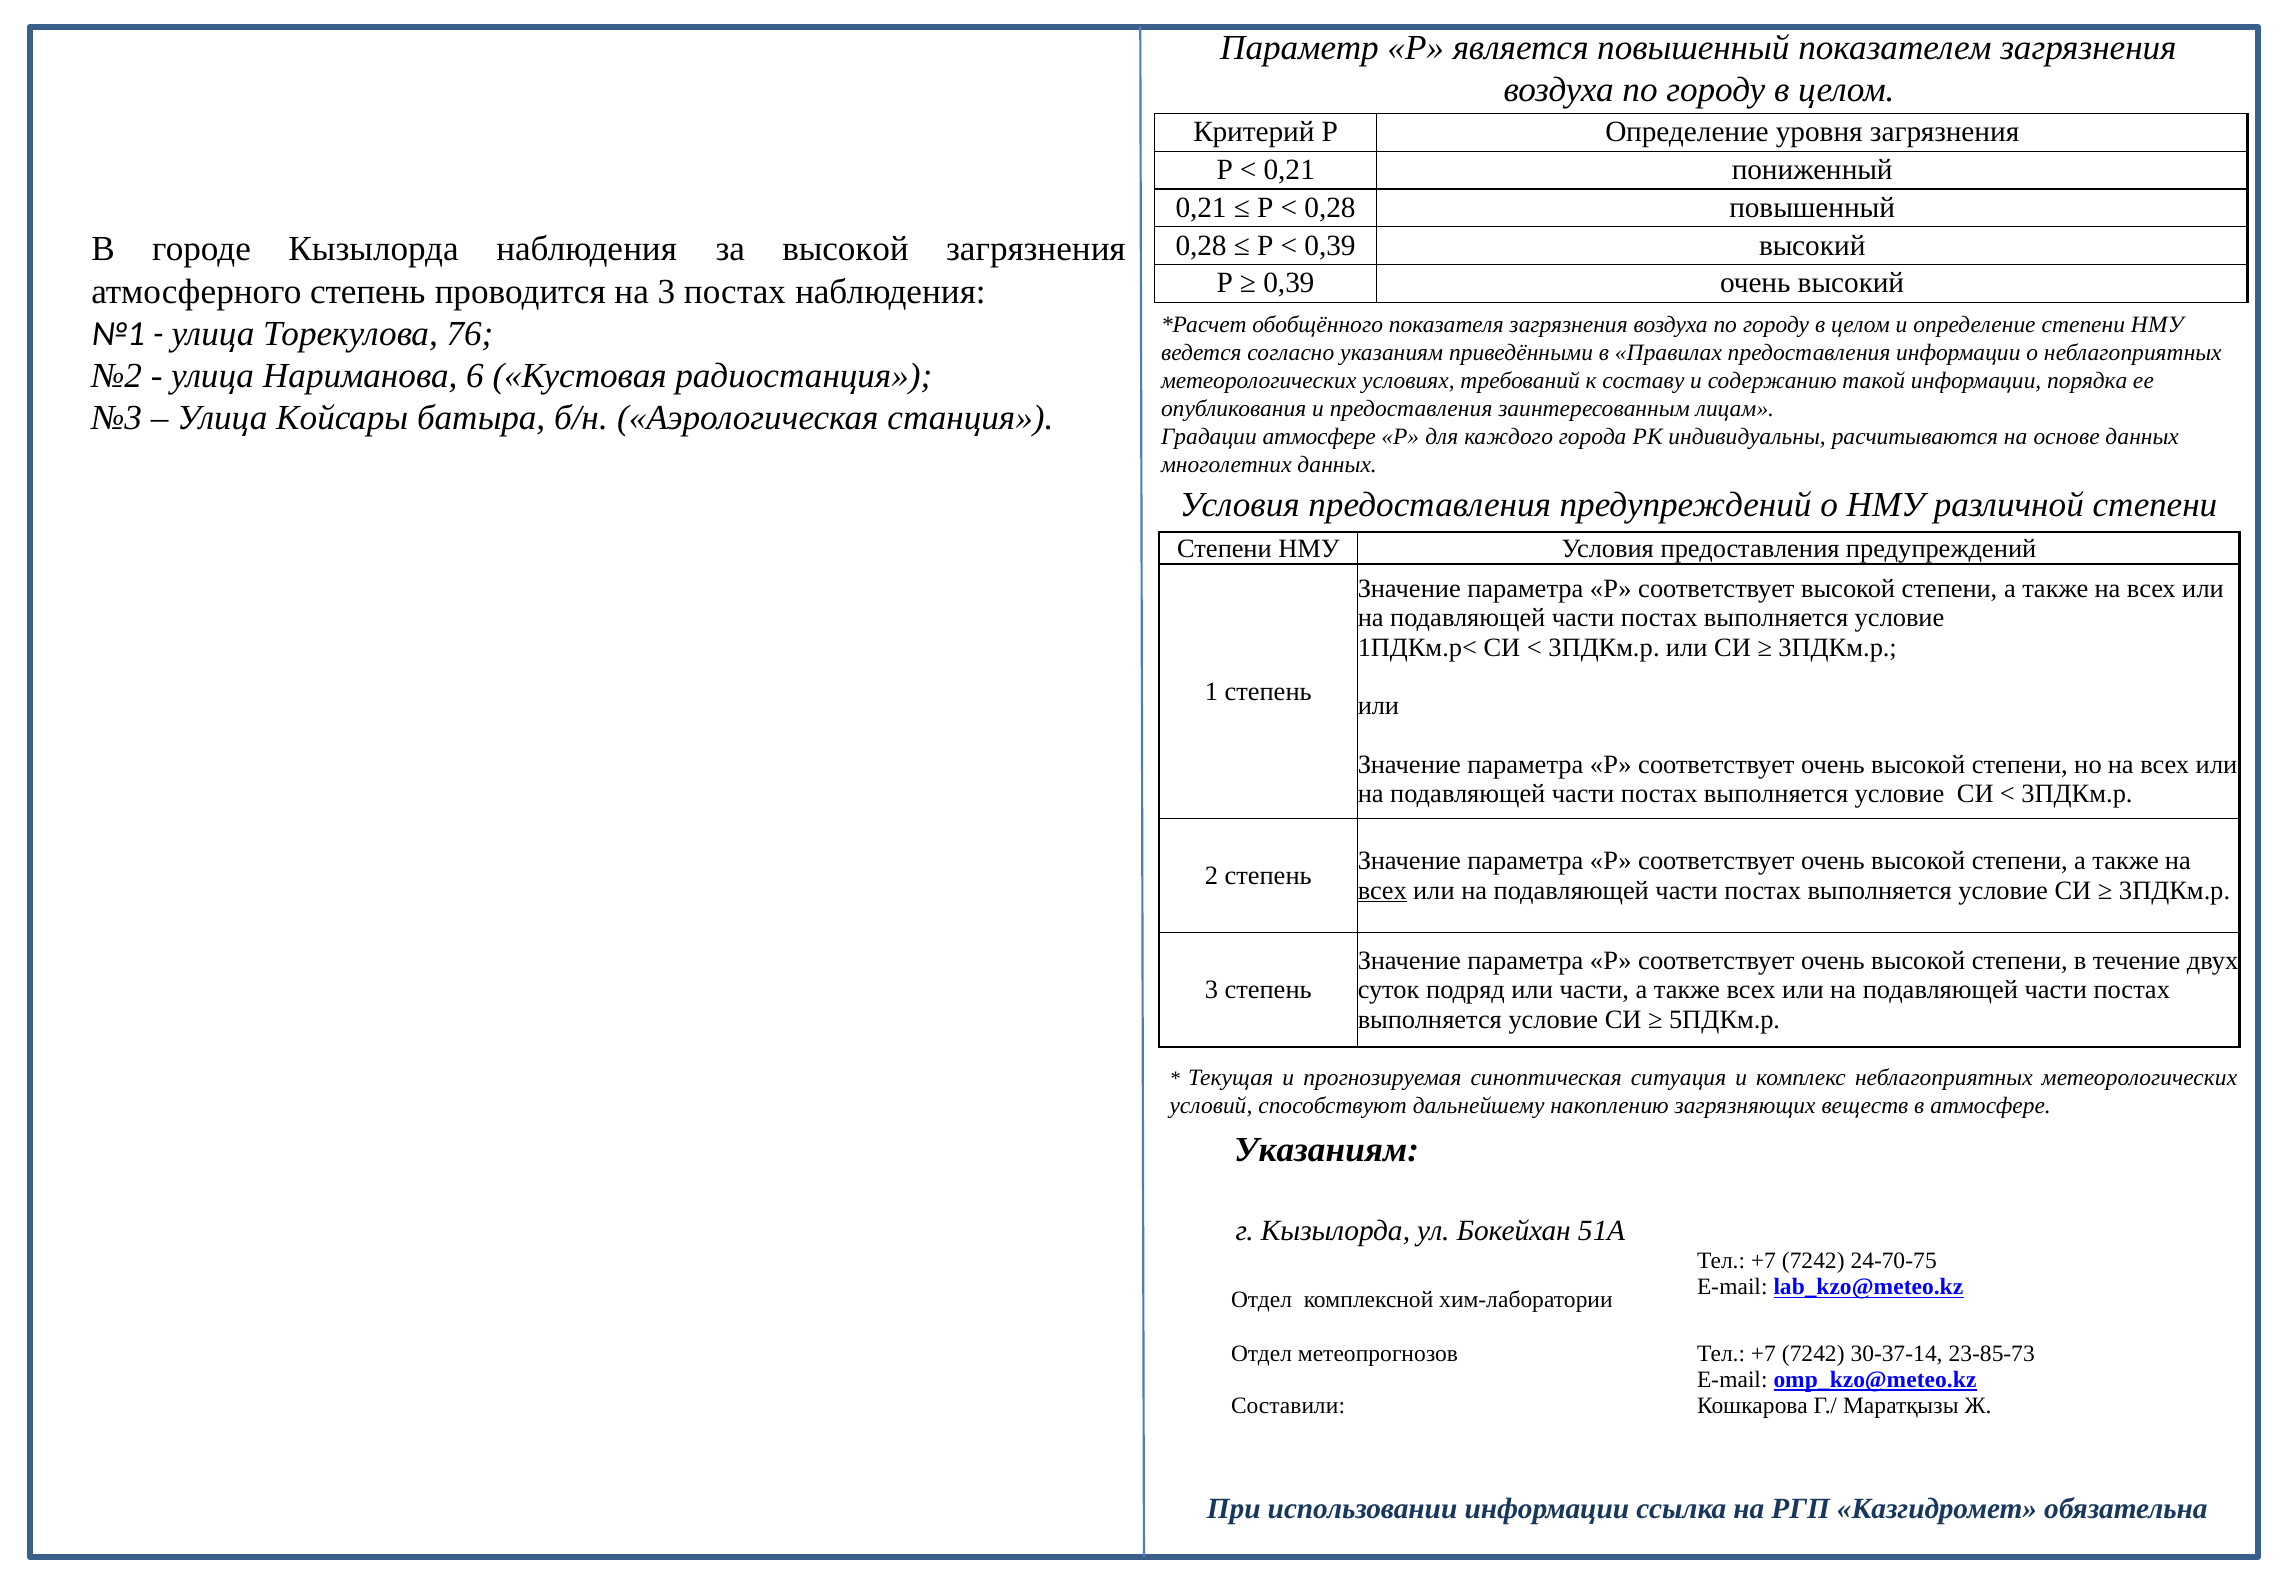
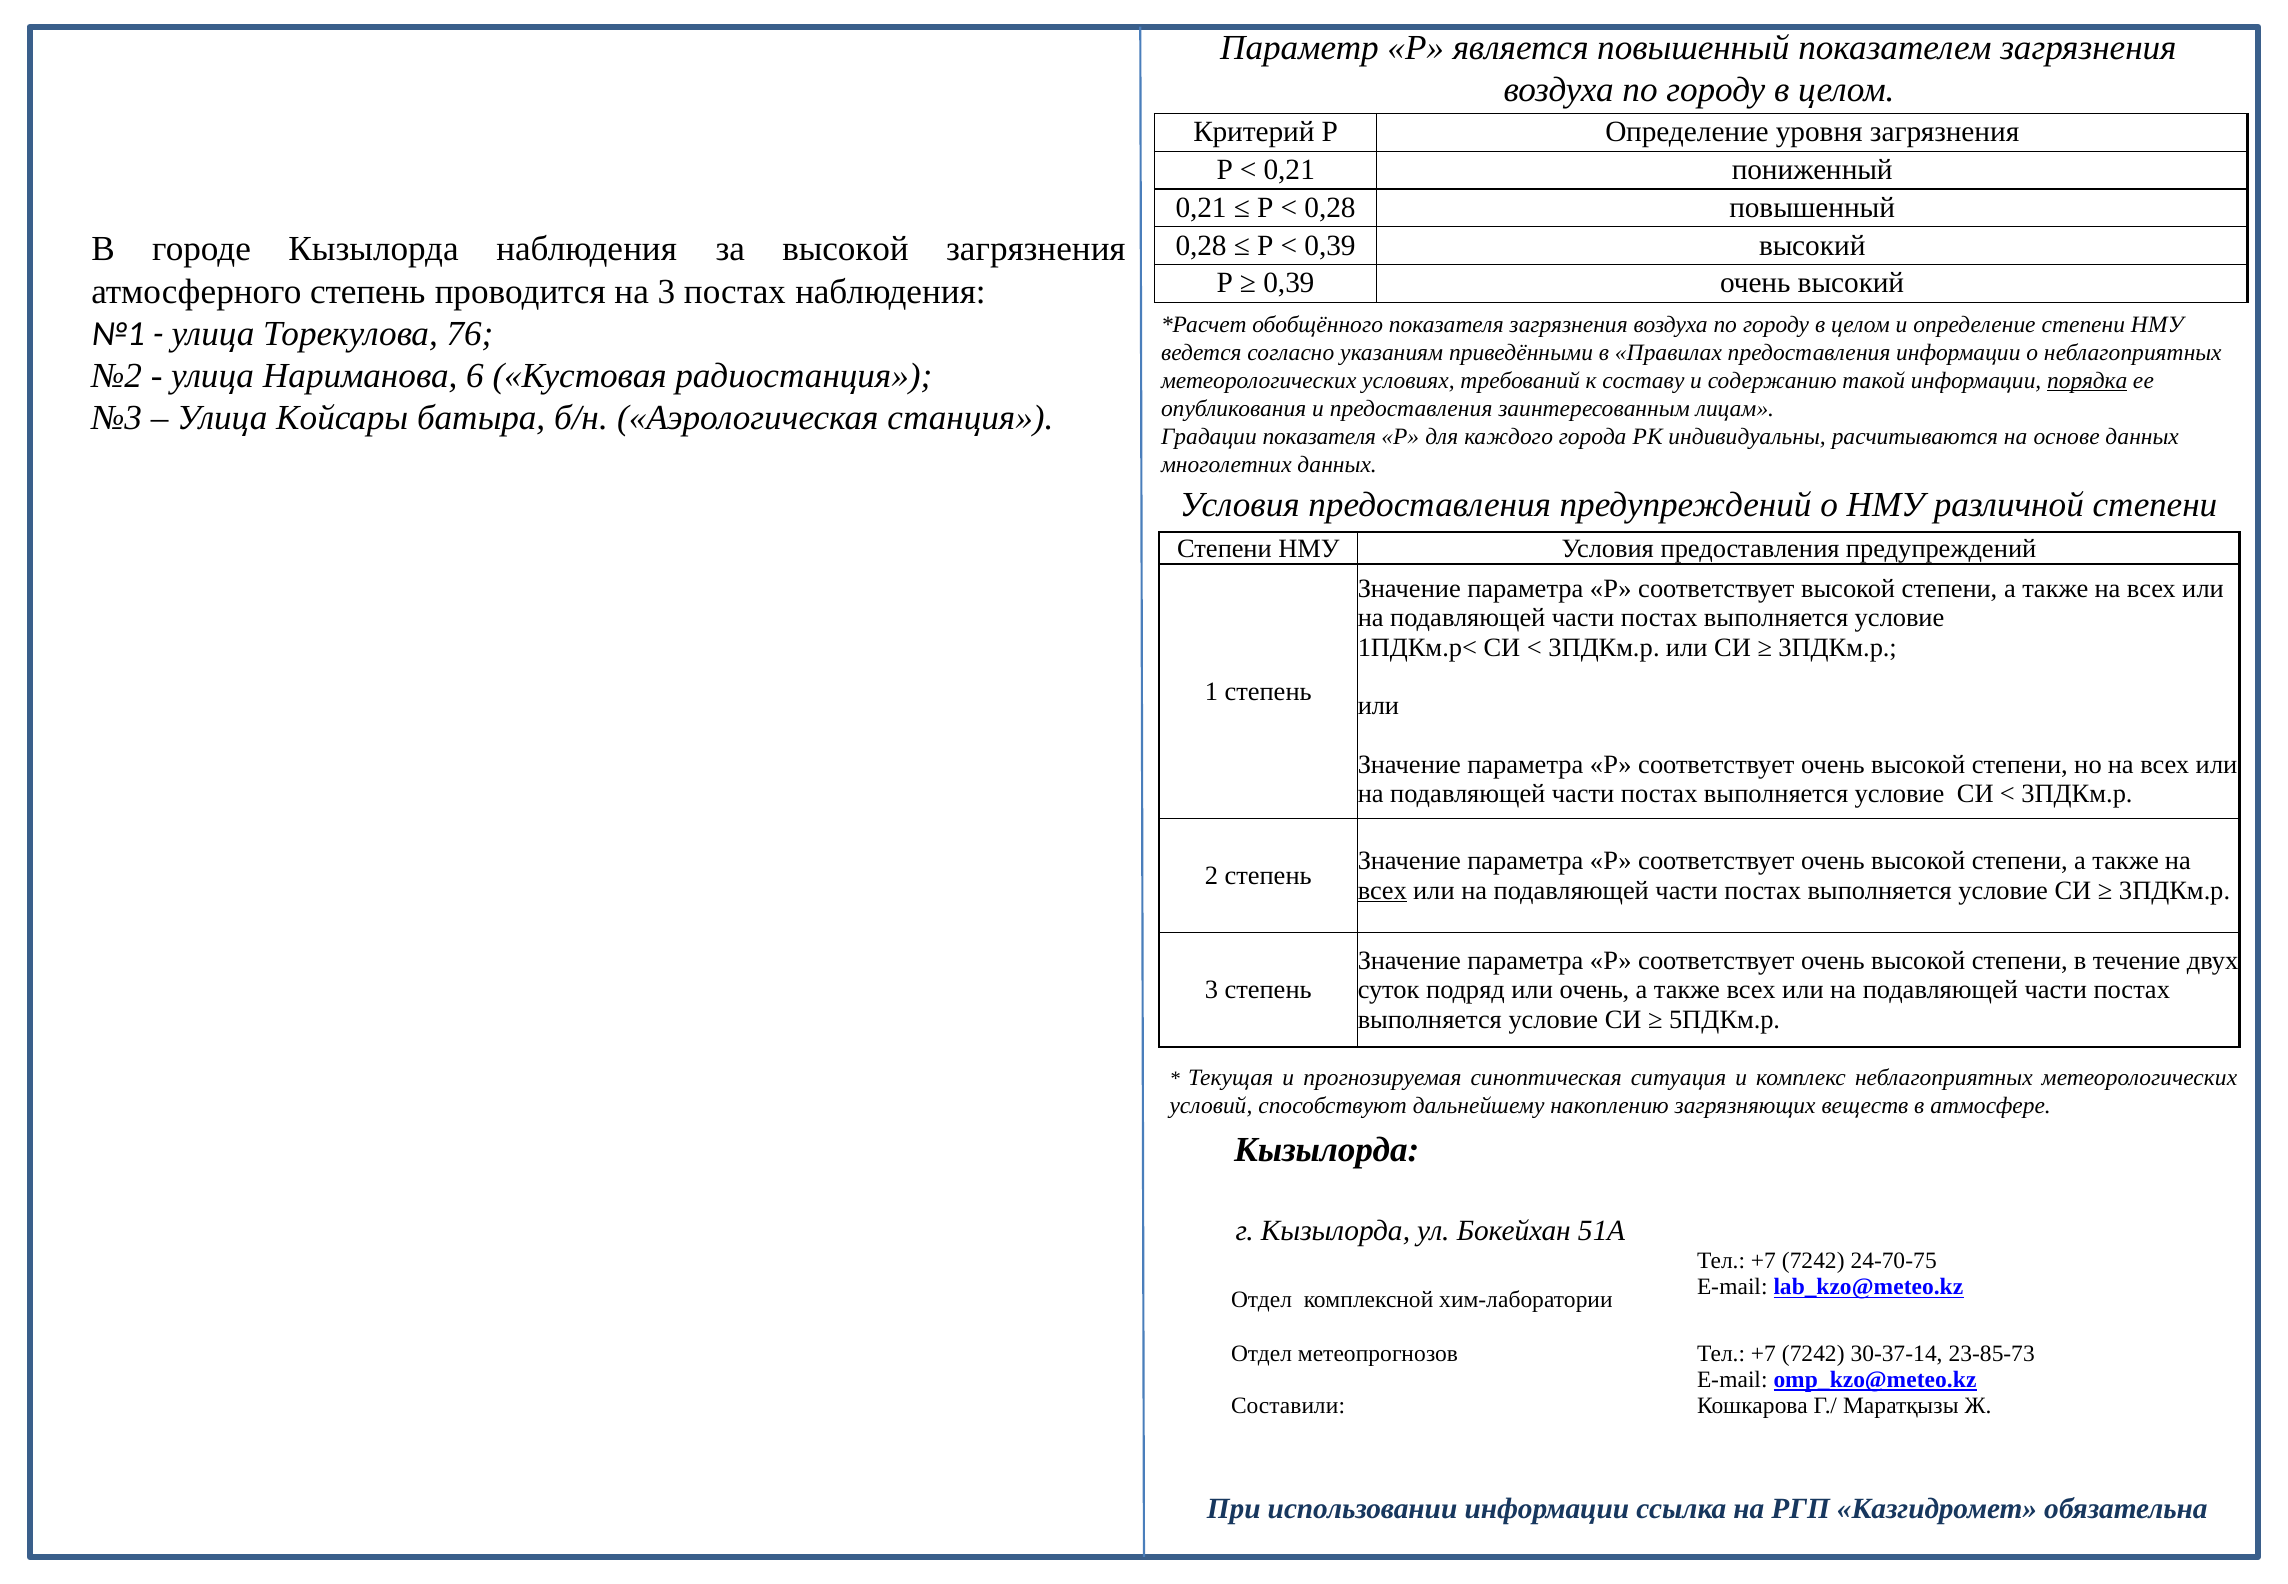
порядка underline: none -> present
Градации атмосфере: атмосфере -> показателя
или части: части -> очень
Указаниям at (1327, 1150): Указаниям -> Кызылорда
